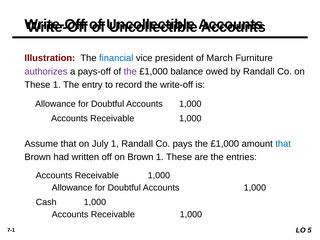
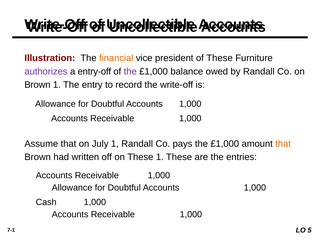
financial colour: blue -> orange
of March: March -> These
pays-off: pays-off -> entry-off
These at (37, 85): These -> Brown
that at (283, 144) colour: blue -> orange
on Brown: Brown -> These
